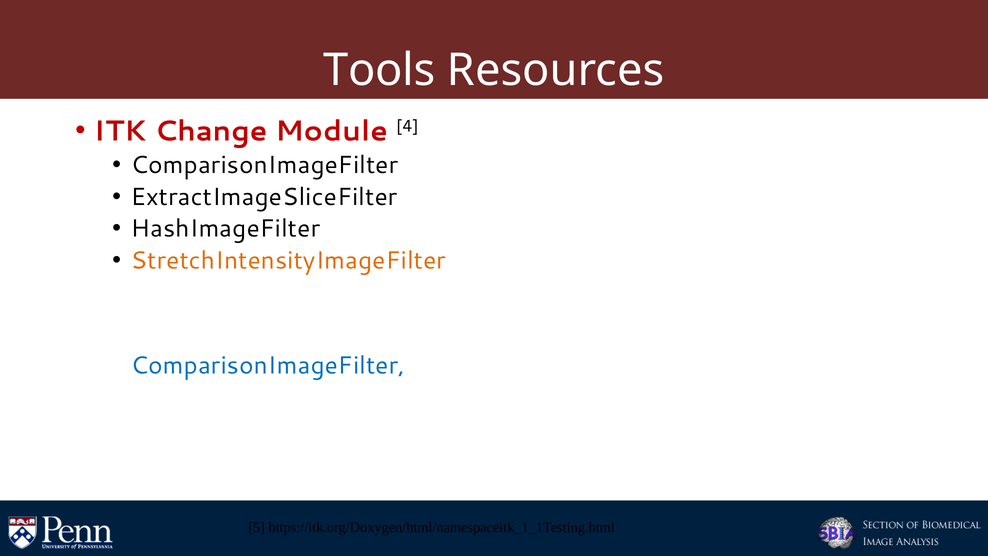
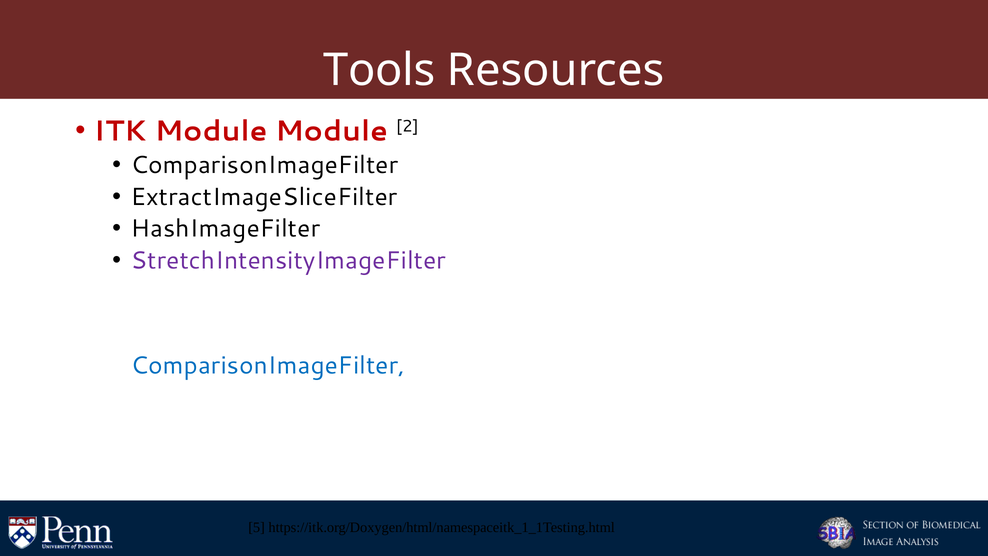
ITK Change: Change -> Module
4: 4 -> 2
StretchIntensityImageFilter at (289, 260) colour: orange -> purple
